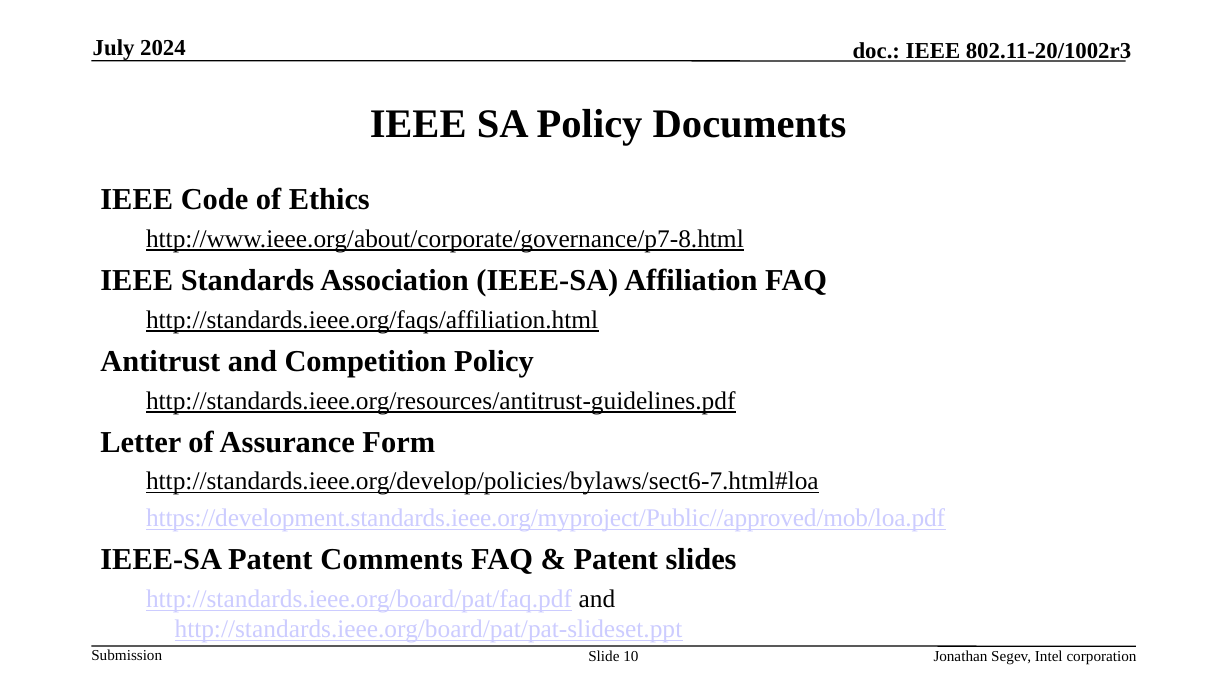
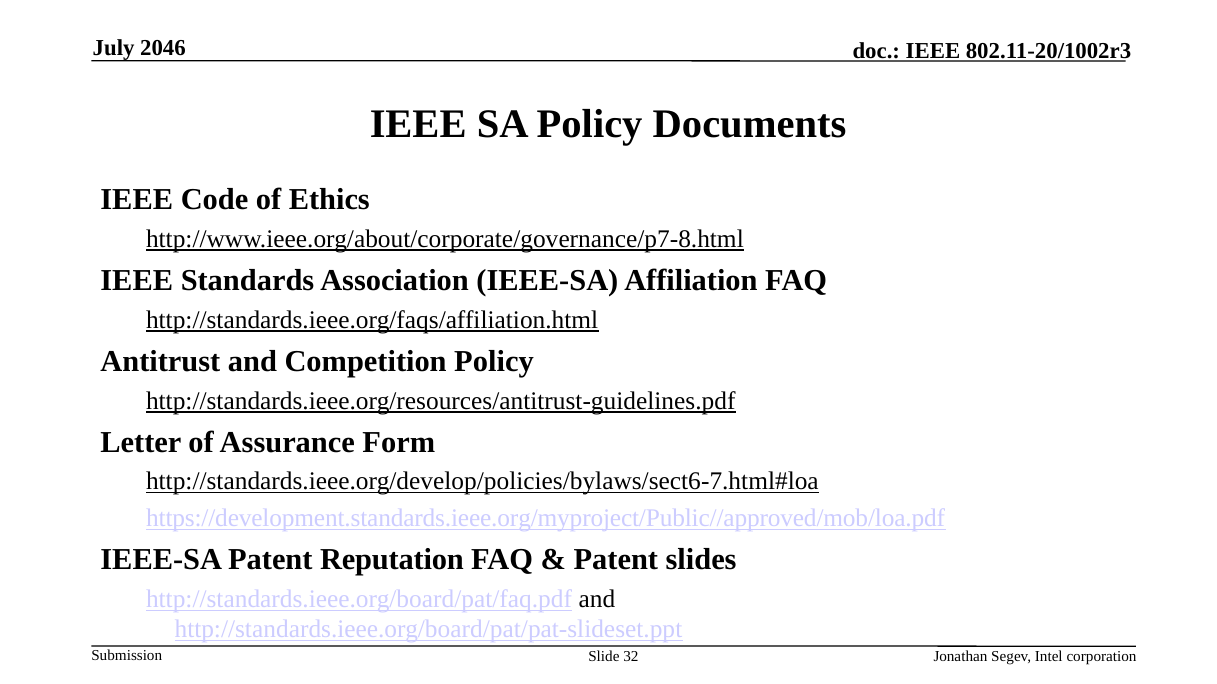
2024: 2024 -> 2046
Comments: Comments -> Reputation
10: 10 -> 32
